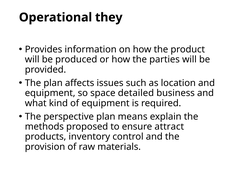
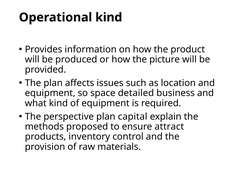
Operational they: they -> kind
parties: parties -> picture
means: means -> capital
